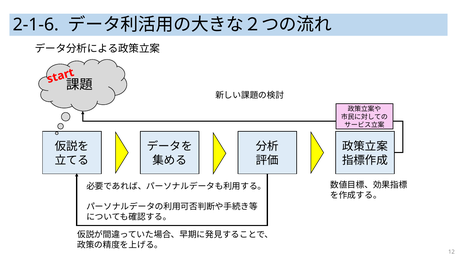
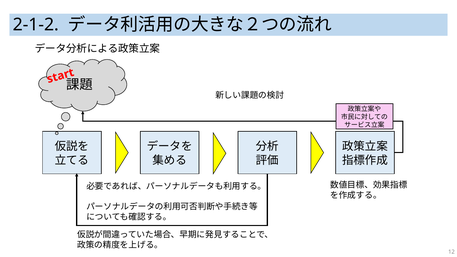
2-1-6: 2-1-6 -> 2-1-2
